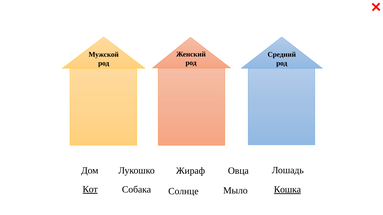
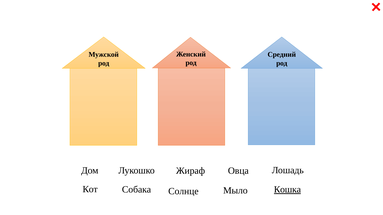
Кот underline: present -> none
